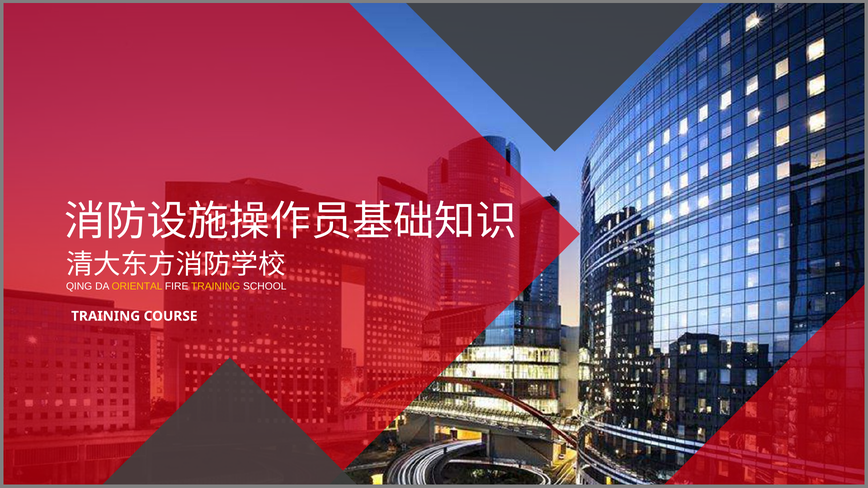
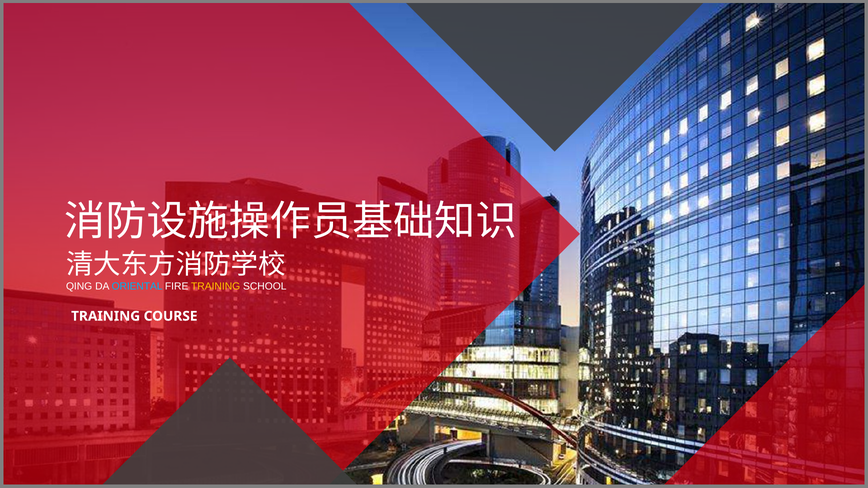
ORIENTAL colour: yellow -> light blue
